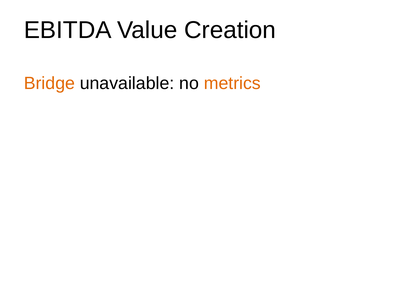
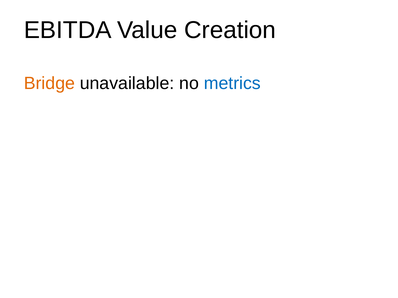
metrics colour: orange -> blue
